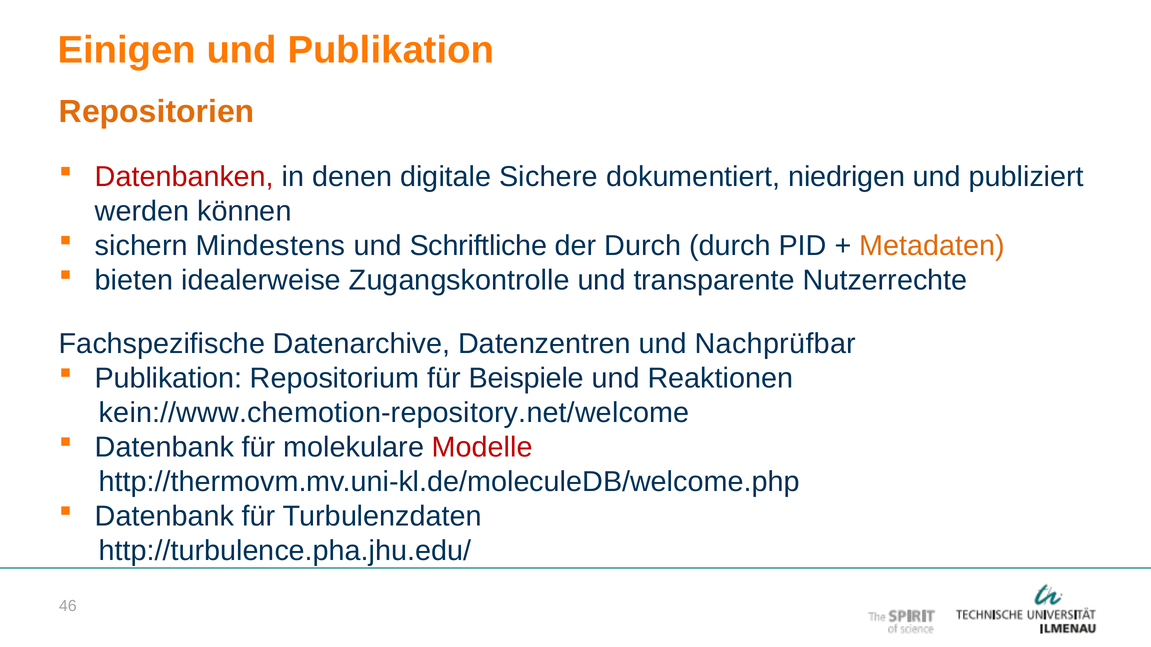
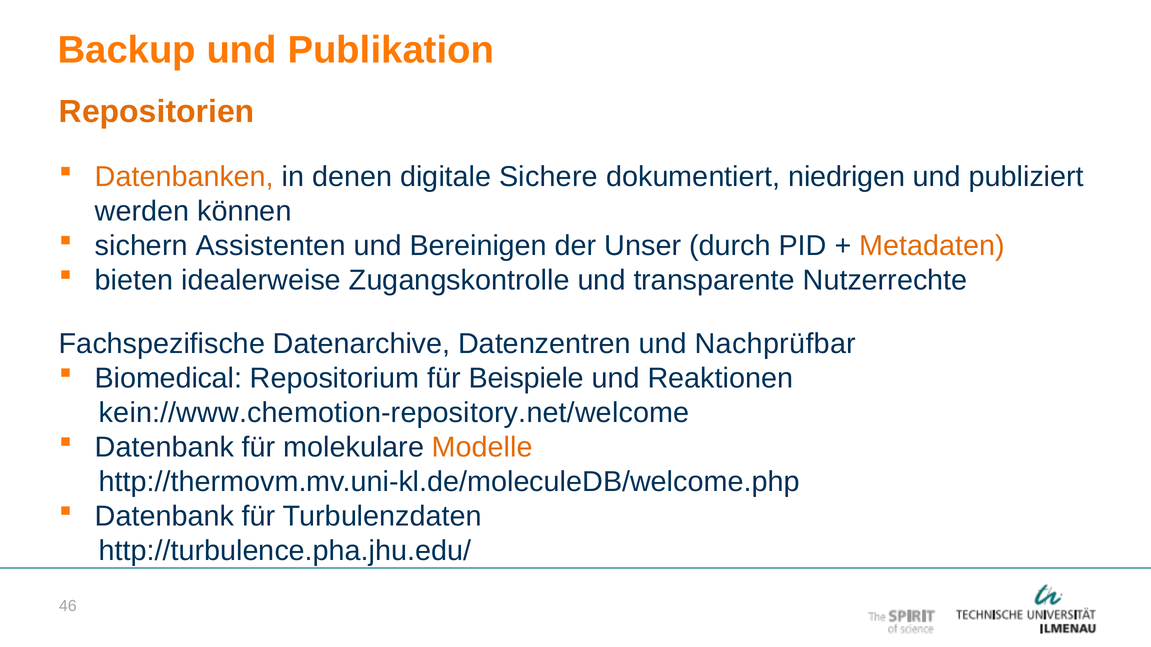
Einigen: Einigen -> Backup
Datenbanken colour: red -> orange
Mindestens: Mindestens -> Assistenten
Schriftliche: Schriftliche -> Bereinigen
der Durch: Durch -> Unser
Publikation at (168, 378): Publikation -> Biomedical
Modelle colour: red -> orange
